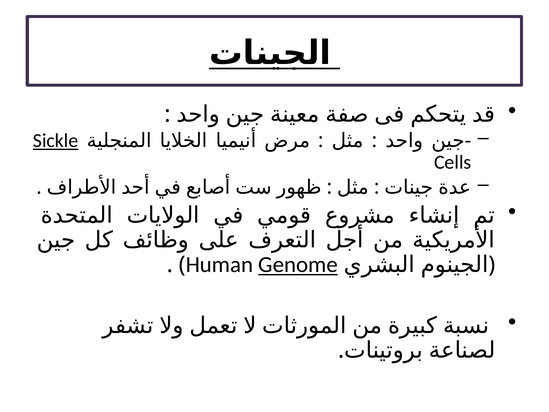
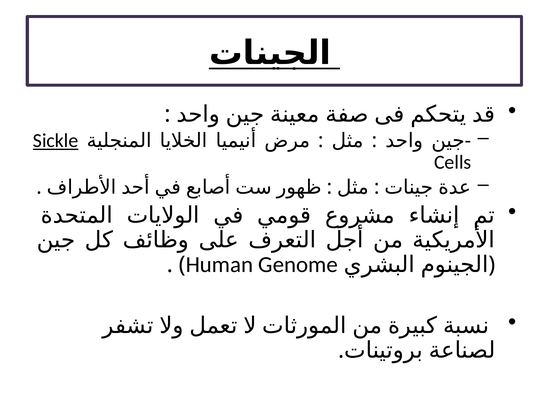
Genome underline: present -> none
